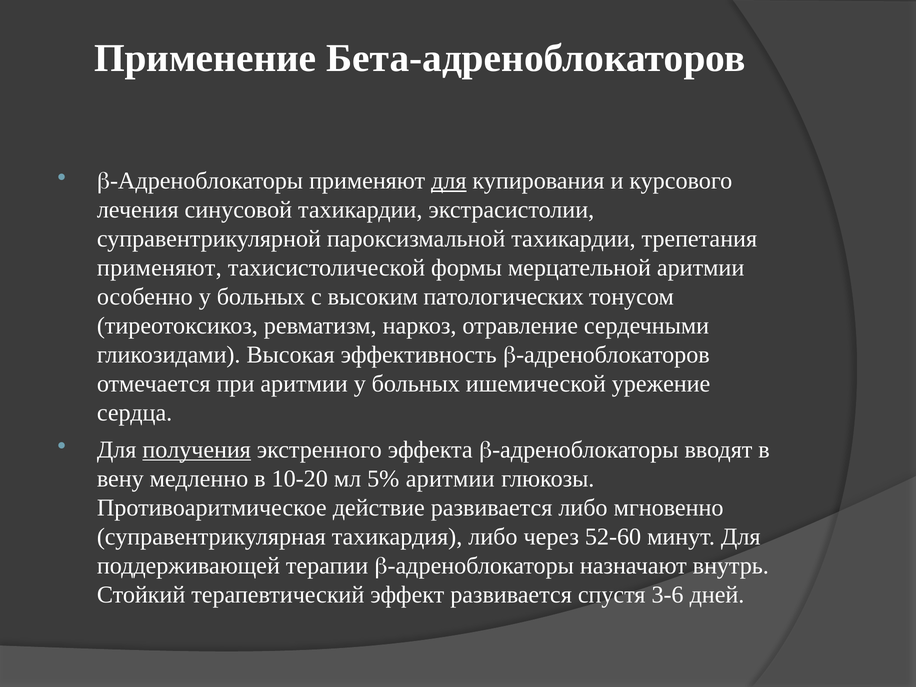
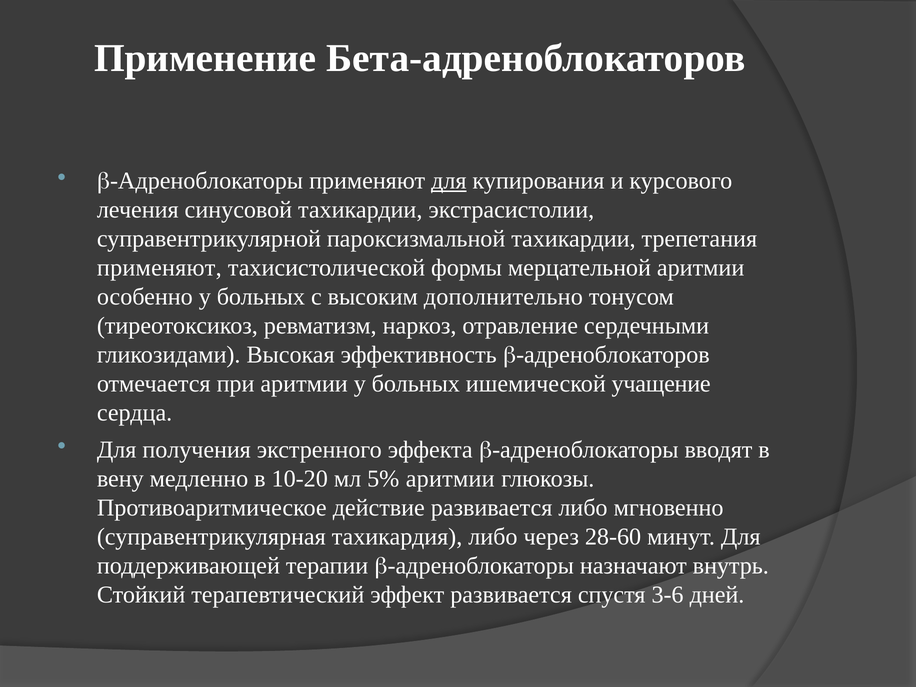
патологических: патологических -> дополнительно
урежение: урежение -> учащение
получения underline: present -> none
52-60: 52-60 -> 28-60
